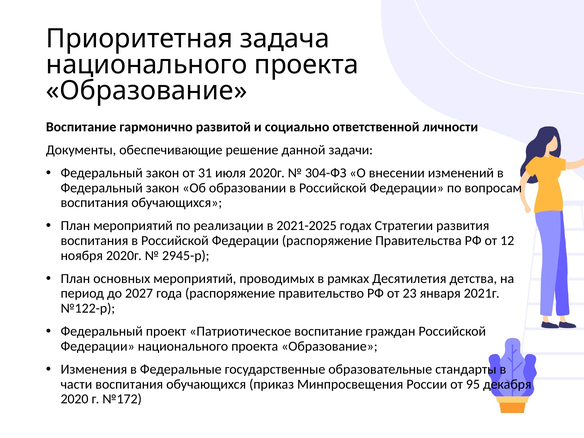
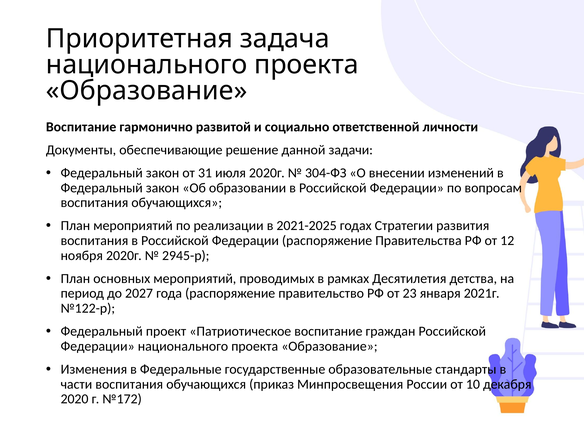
95: 95 -> 10
